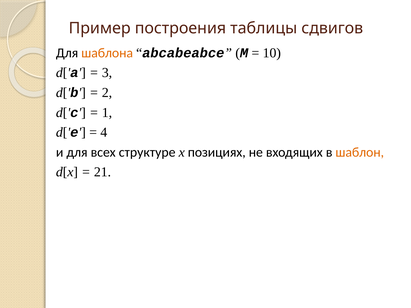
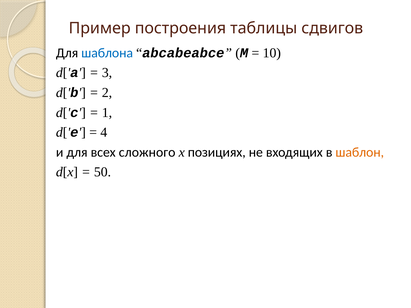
шаблона colour: orange -> blue
структуре: структуре -> сложного
21: 21 -> 50
